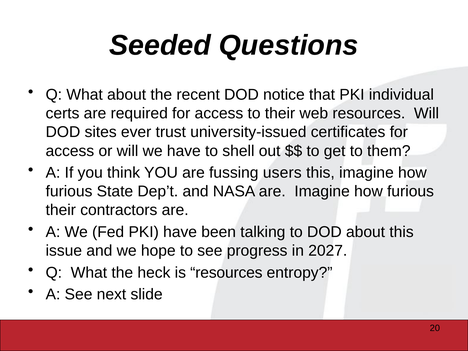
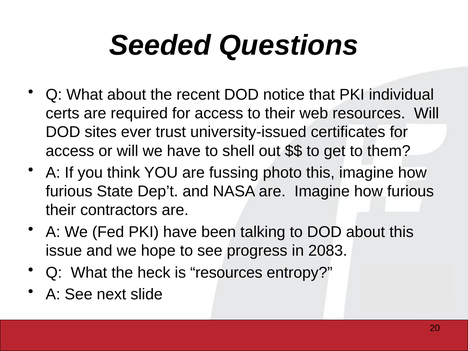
users: users -> photo
2027: 2027 -> 2083
